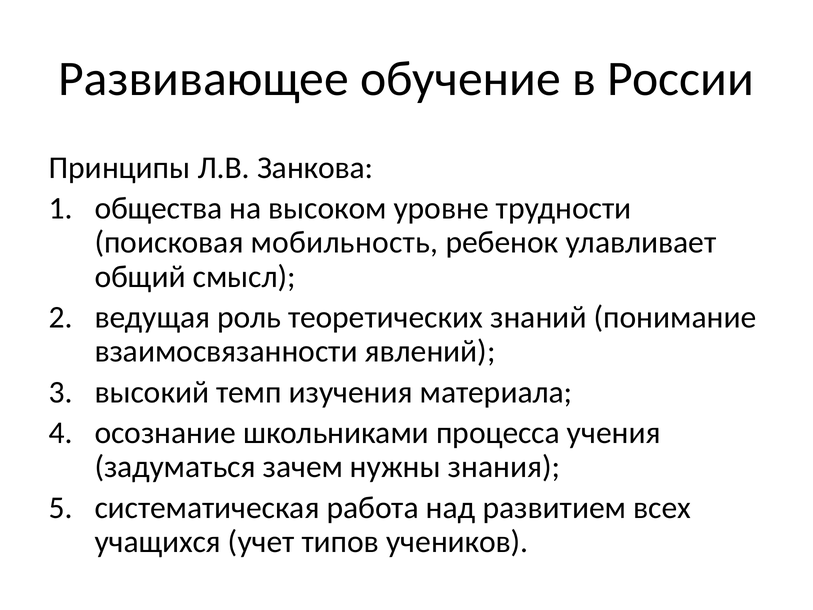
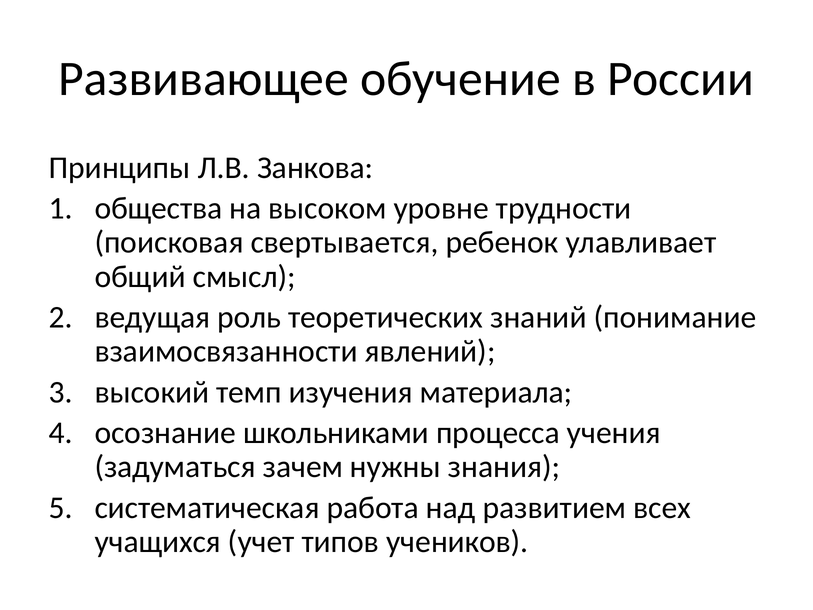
мобильность: мобильность -> свертывается
